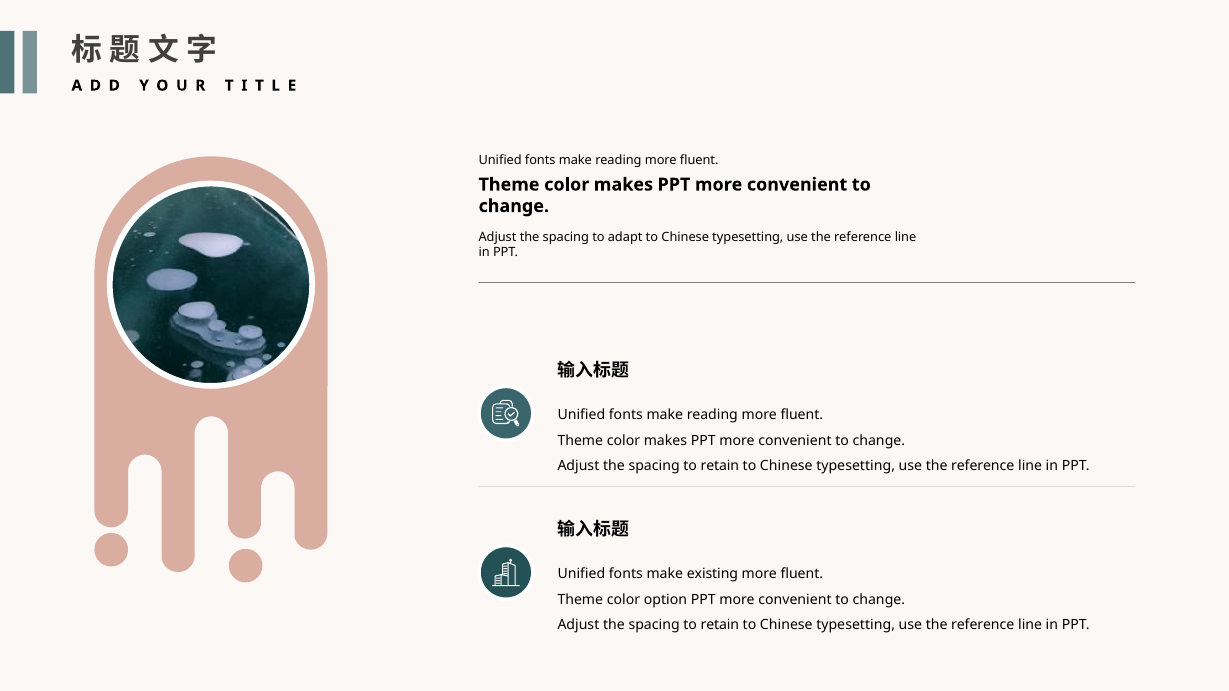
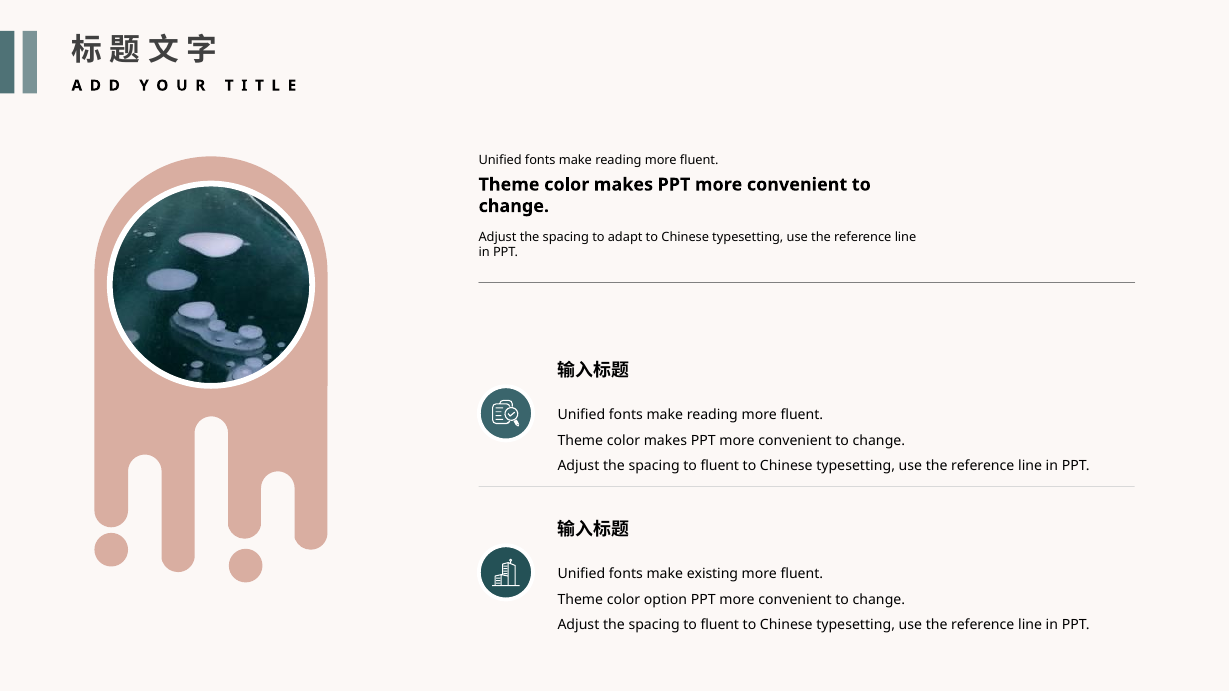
retain at (720, 466): retain -> fluent
retain at (720, 625): retain -> fluent
